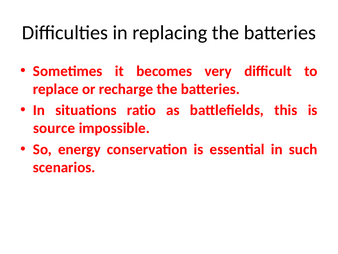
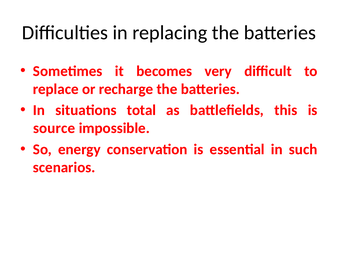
ratio: ratio -> total
